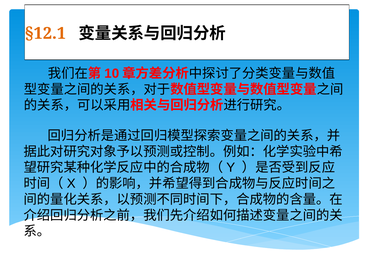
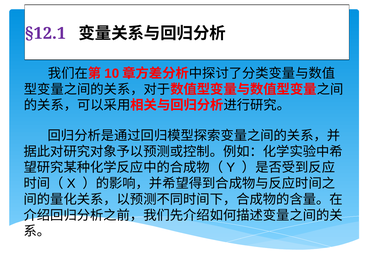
§12.1 colour: orange -> purple
